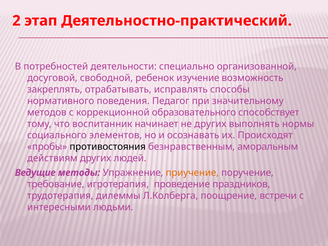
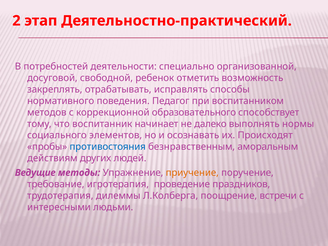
изучение: изучение -> отметить
значительному: значительному -> воспитанником
не других: других -> далеко
противостояния colour: black -> blue
